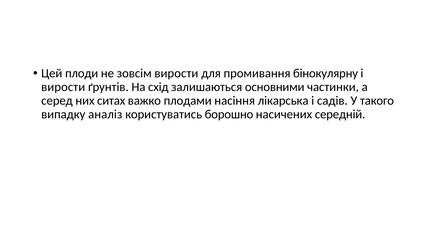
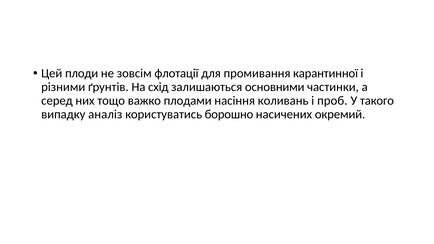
зовсім вирости: вирости -> флотації
бінокулярну: бінокулярну -> карантинної
вирости at (63, 87): вирости -> різними
ситах: ситах -> тощо
лікарська: лікарська -> коливань
садів: садів -> проб
середній: середній -> окремий
